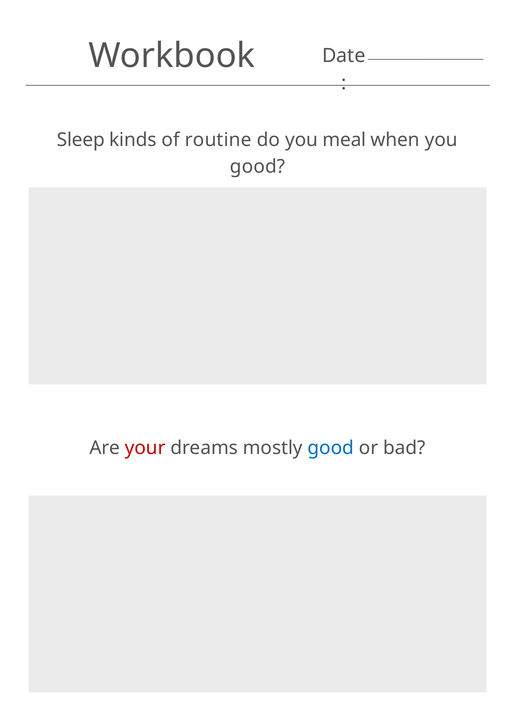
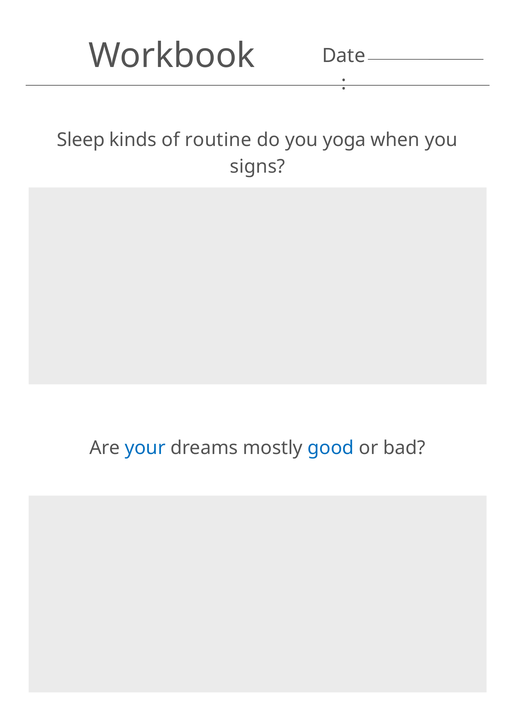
meal: meal -> yoga
good at (258, 167): good -> signs
your colour: red -> blue
